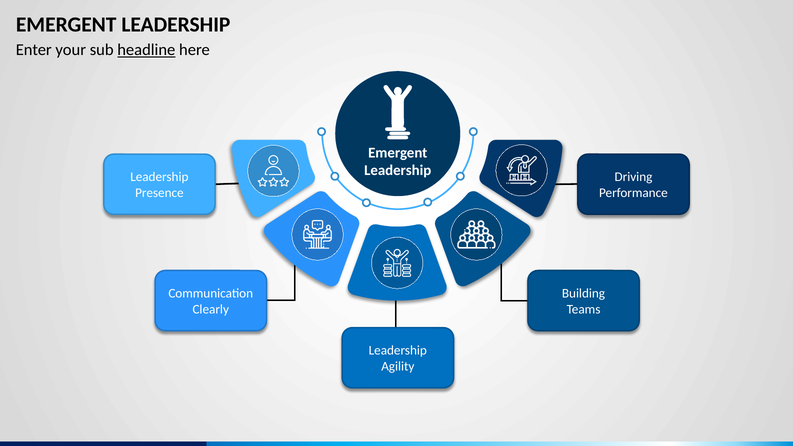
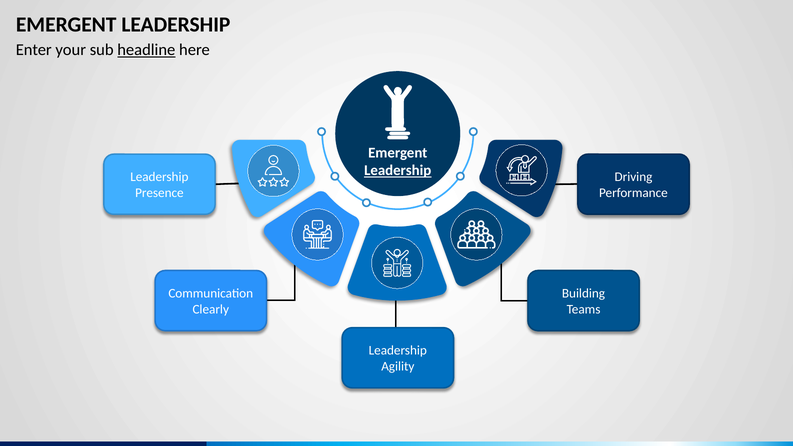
Leadership at (398, 171) underline: none -> present
